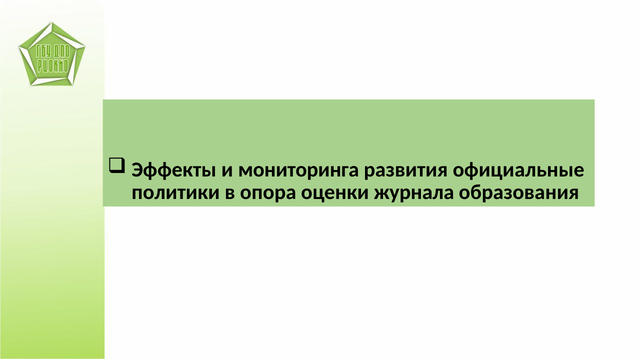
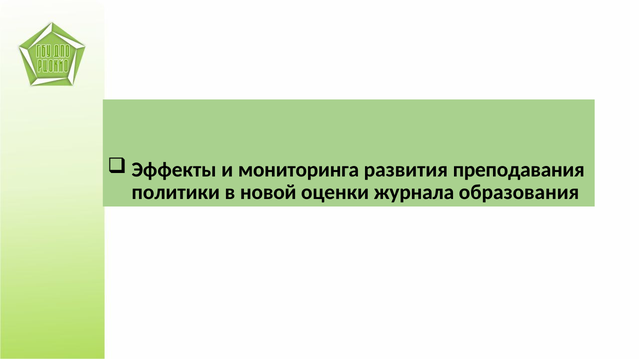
официальные: официальные -> преподавания
опора: опора -> новой
